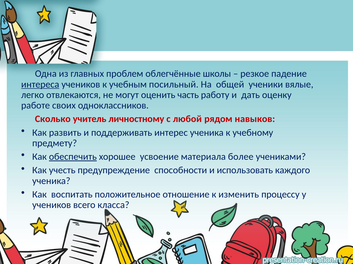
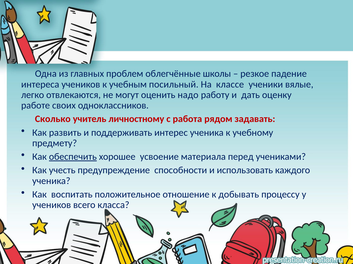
интереса underline: present -> none
общей: общей -> классе
часть: часть -> надо
любой: любой -> работа
навыков: навыков -> задавать
более: более -> перед
изменить: изменить -> добывать
